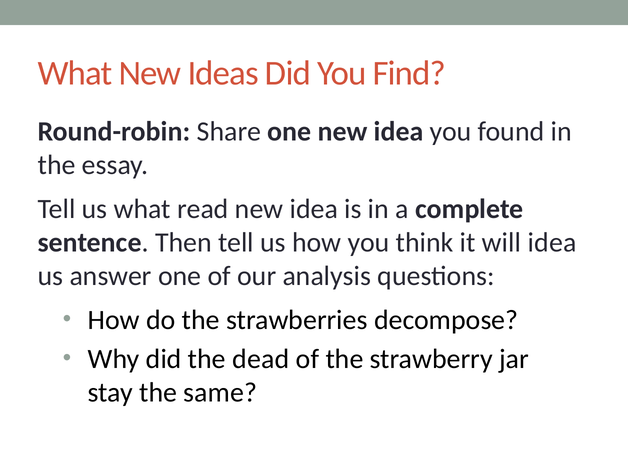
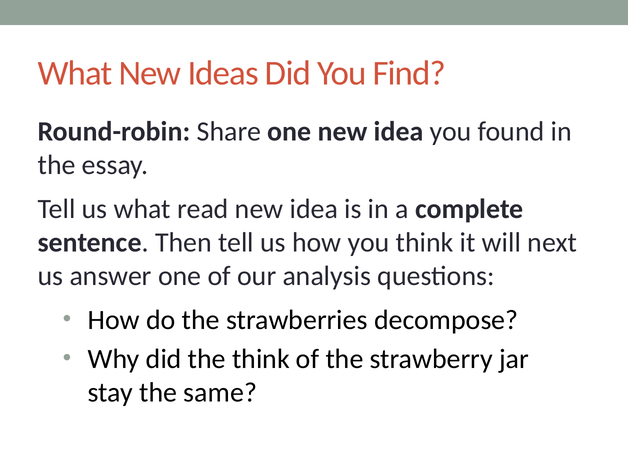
will idea: idea -> next
the dead: dead -> think
